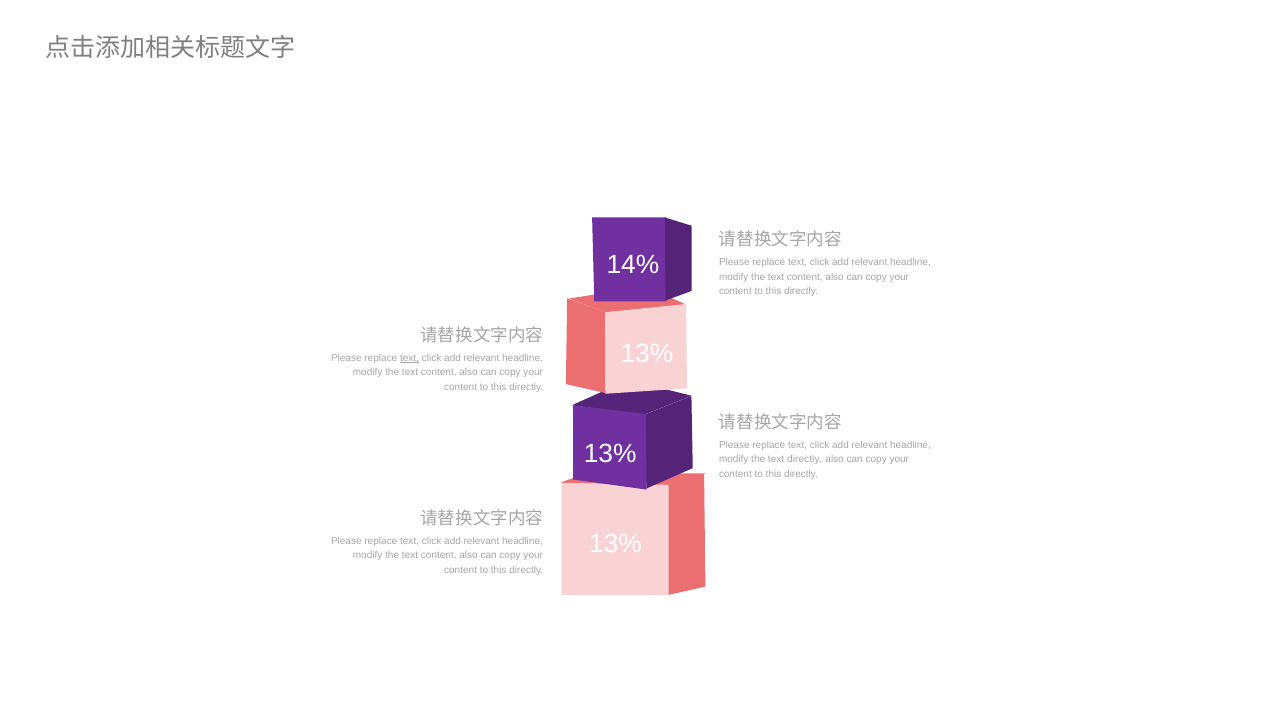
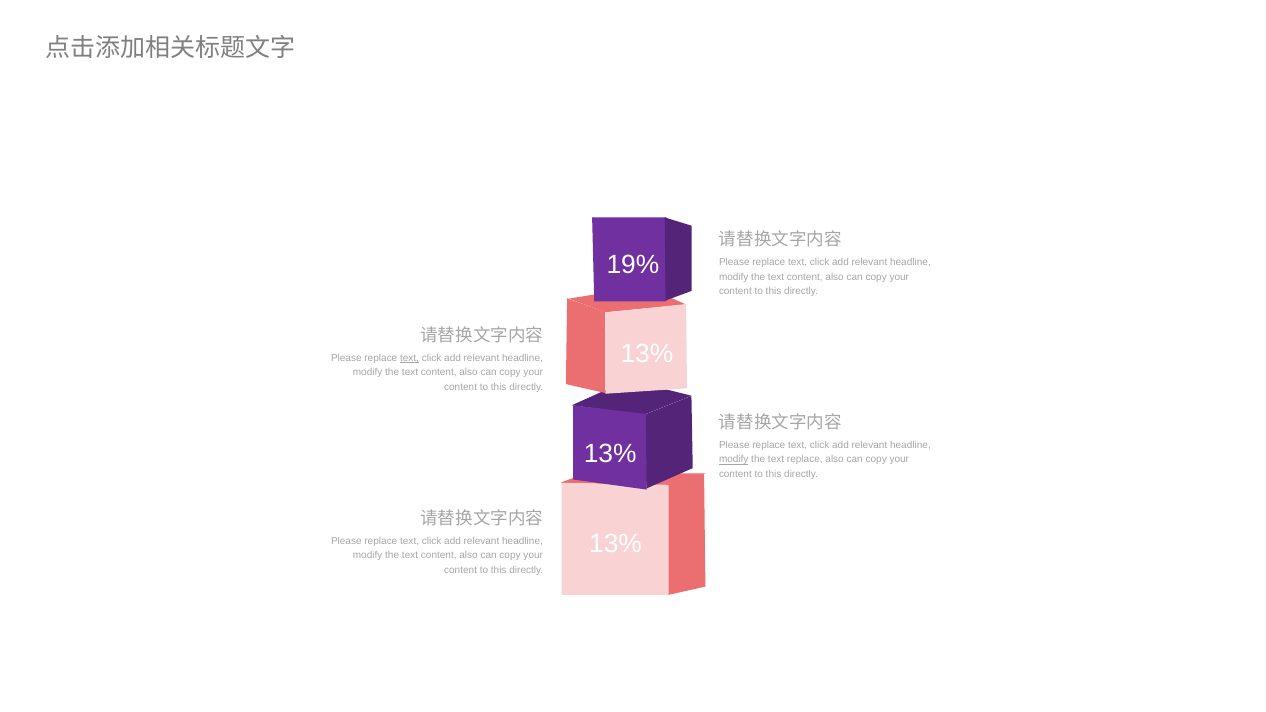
14%: 14% -> 19%
modify at (734, 460) underline: none -> present
text directly: directly -> replace
